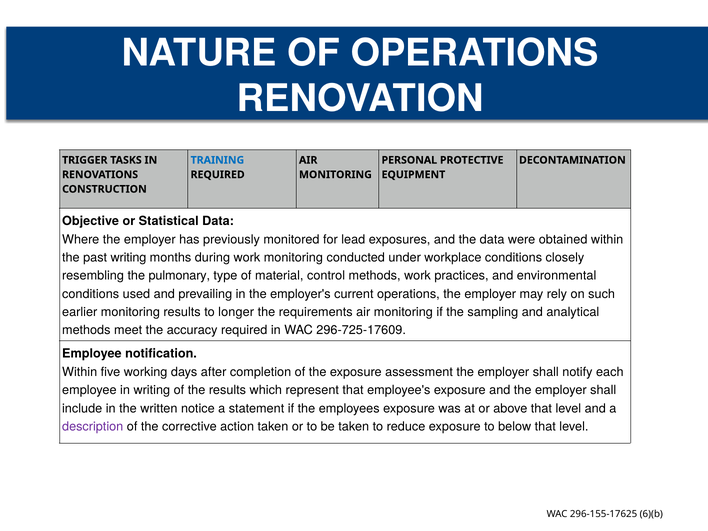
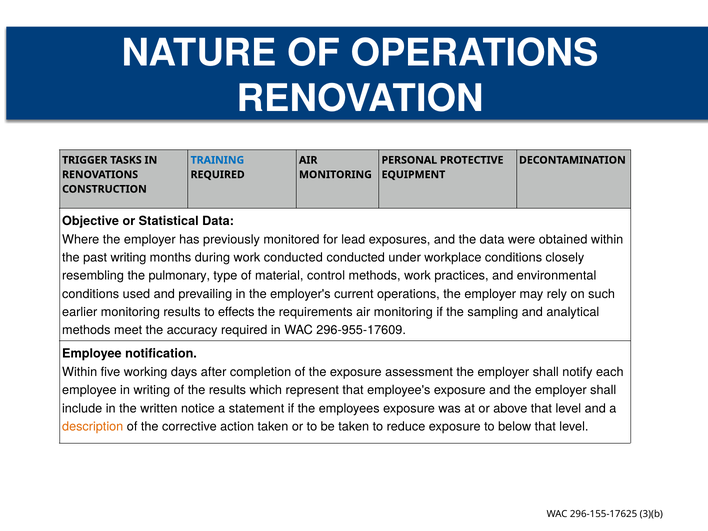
work monitoring: monitoring -> conducted
longer: longer -> effects
296-725-17609: 296-725-17609 -> 296-955-17609
description colour: purple -> orange
6)(b: 6)(b -> 3)(b
